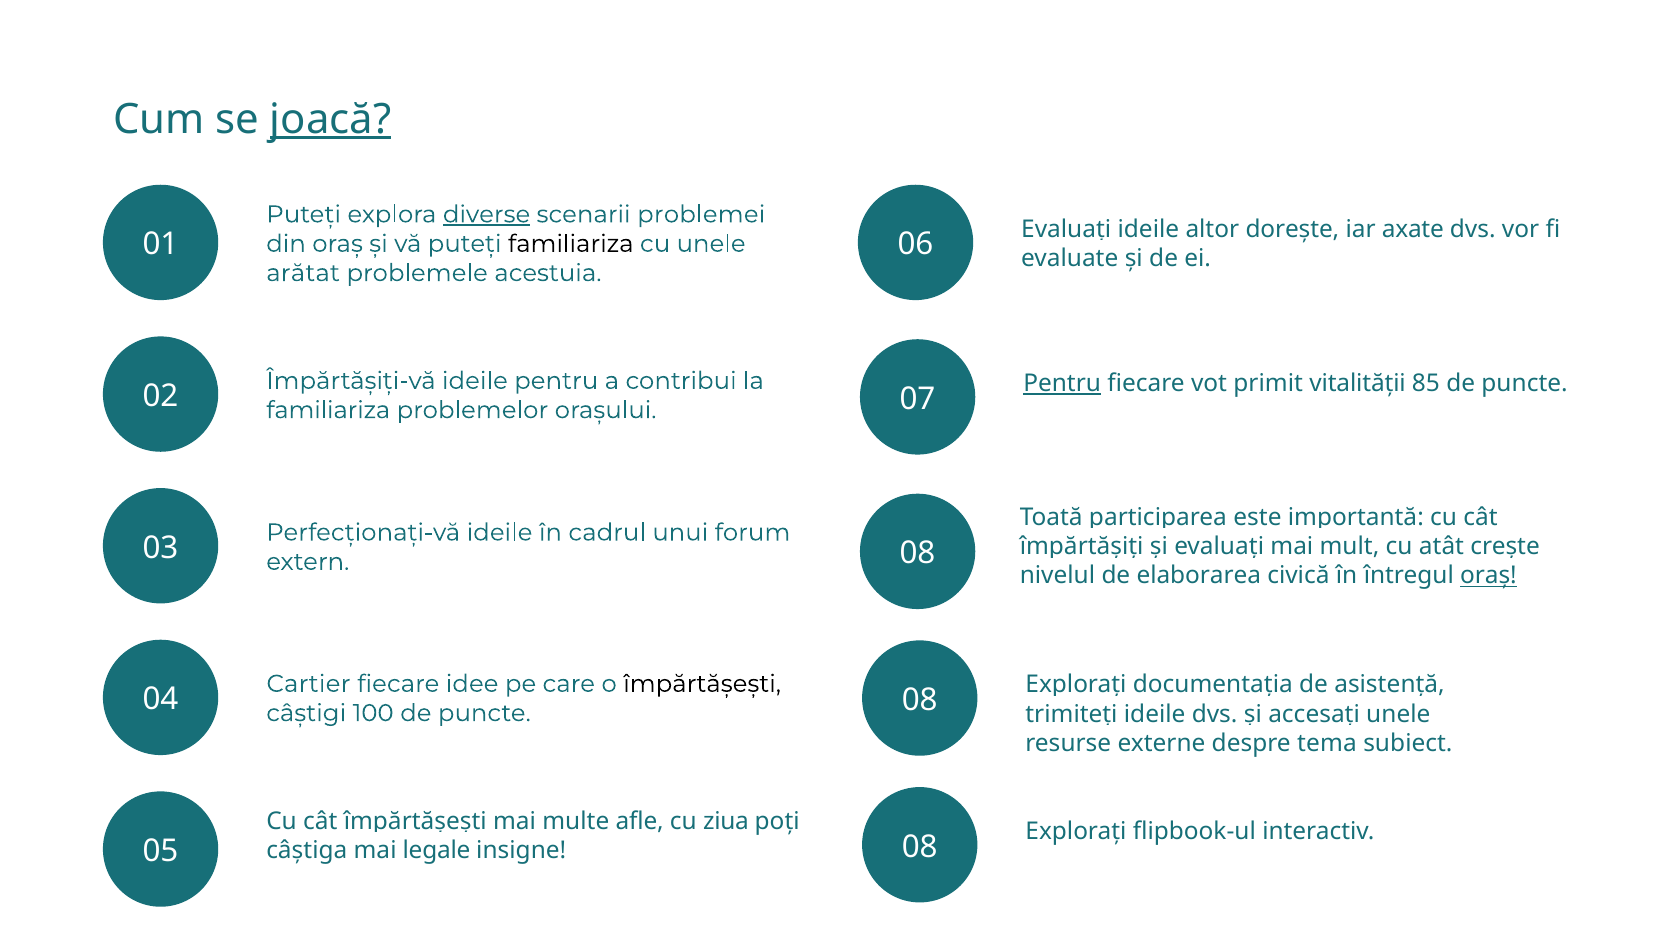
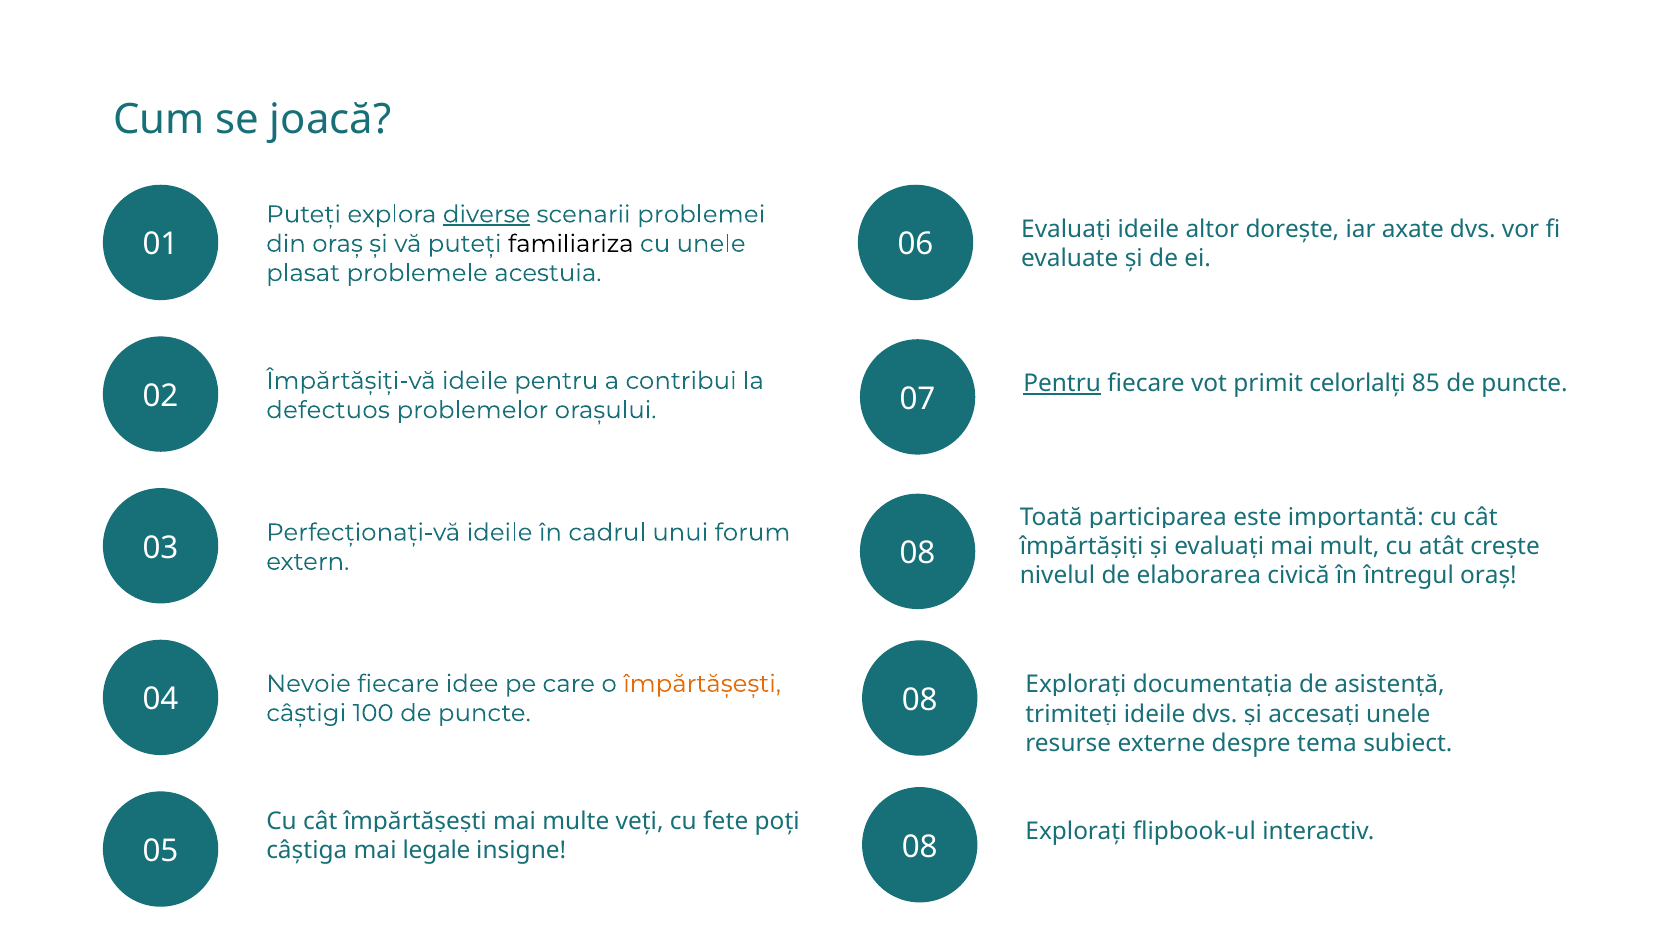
joacă underline: present -> none
arătat: arătat -> plasat
vitalității: vitalității -> celorlalți
familiariza at (328, 410): familiariza -> defectuos
oraș at (1488, 575) underline: present -> none
Cartier: Cartier -> Nevoie
împărtășești at (702, 683) colour: black -> orange
afle: afle -> veți
ziua: ziua -> fete
